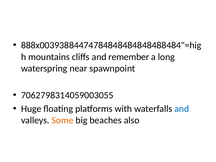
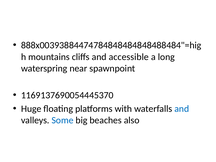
remember: remember -> accessible
7062798314059003055: 7062798314059003055 -> 1169137690054445370
Some colour: orange -> blue
